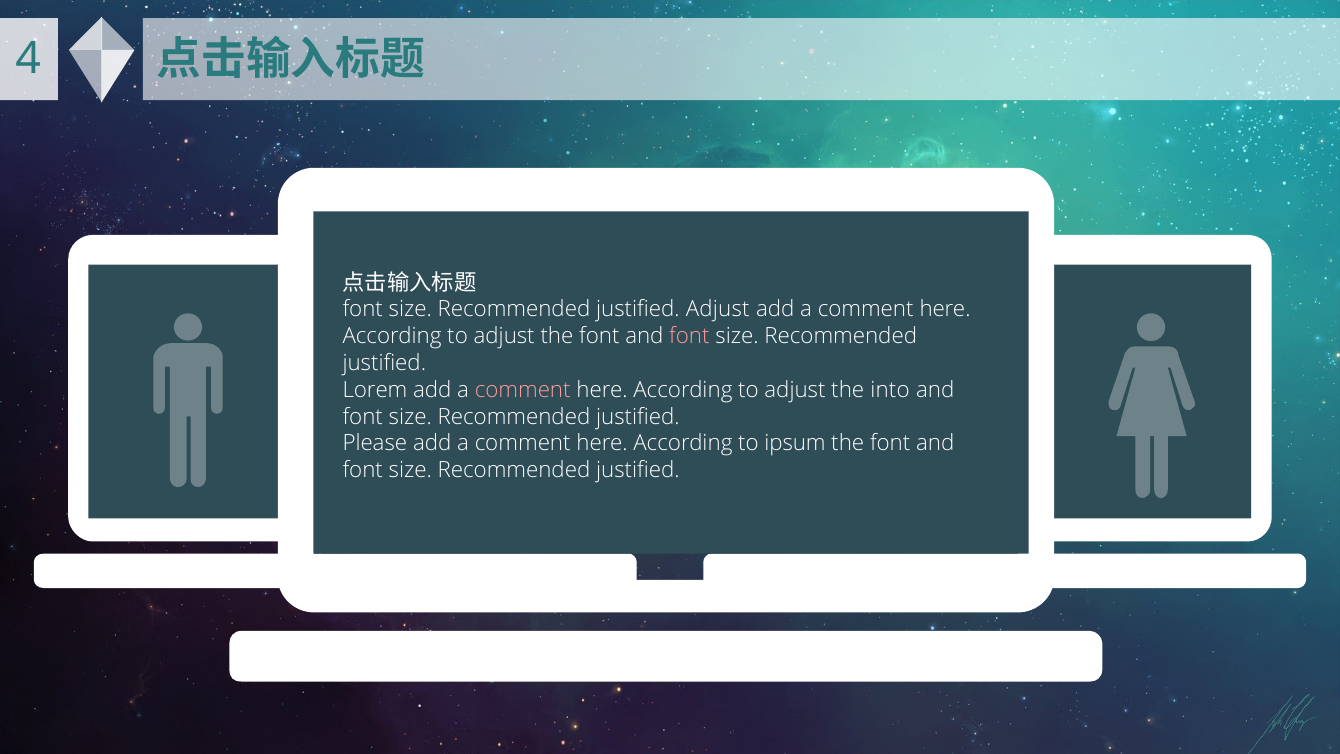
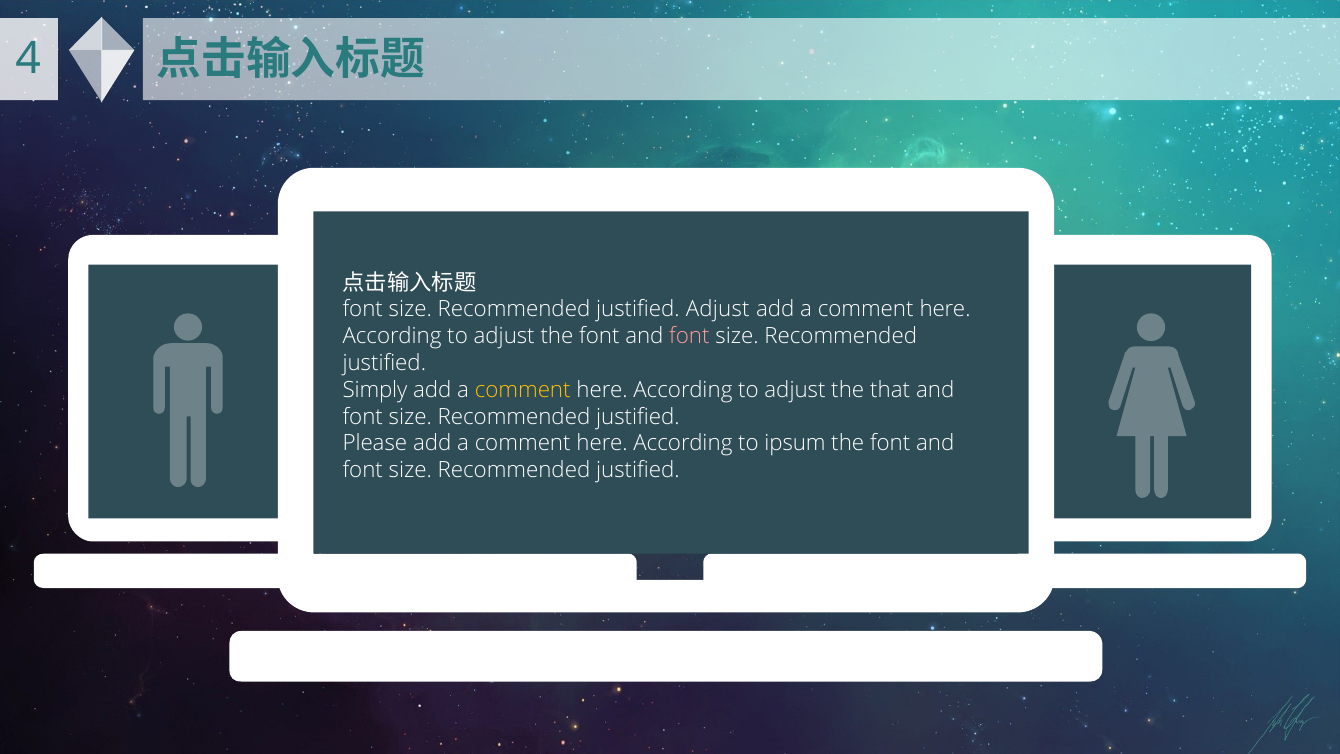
Lorem: Lorem -> Simply
comment at (523, 390) colour: pink -> yellow
into: into -> that
